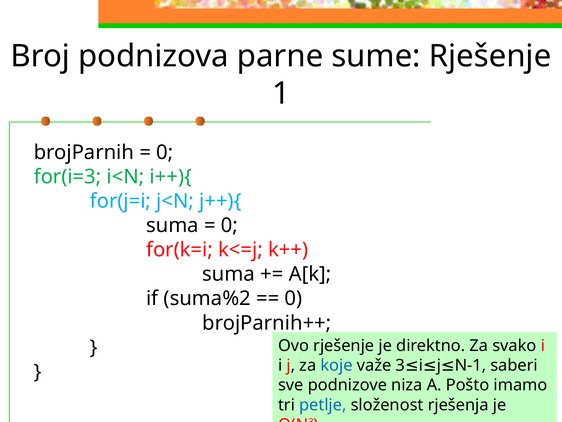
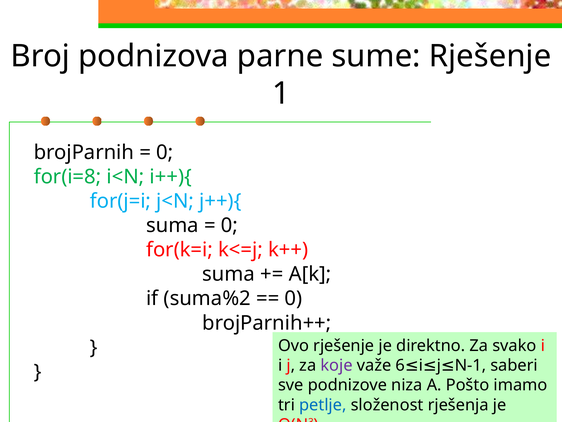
for(i=3: for(i=3 -> for(i=8
koje colour: blue -> purple
3: 3 -> 6
